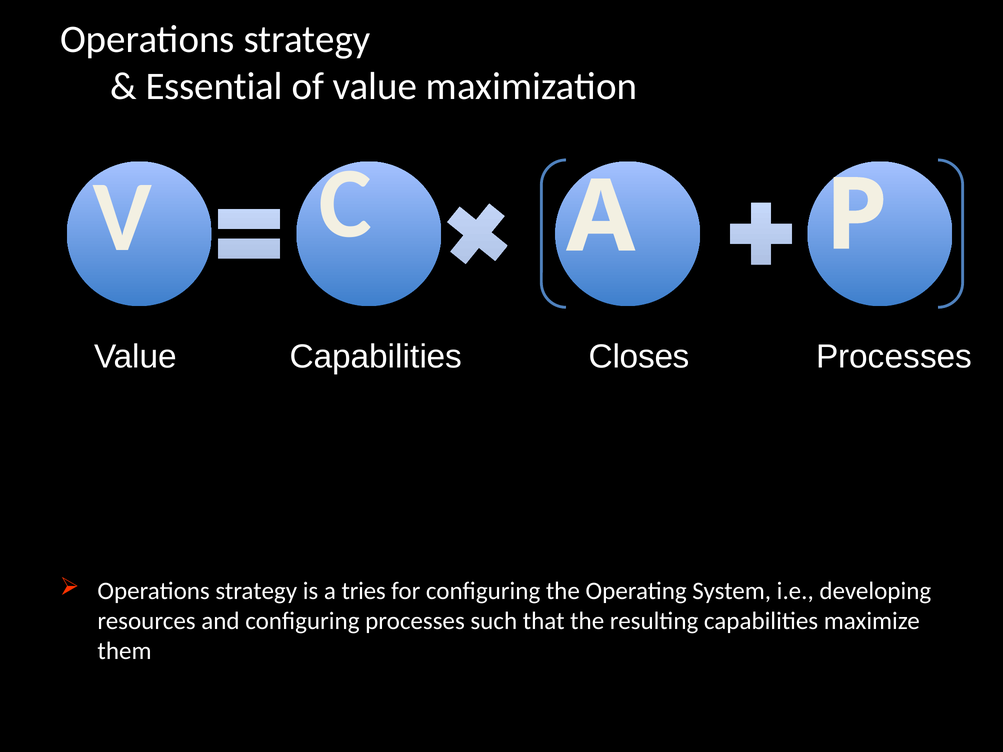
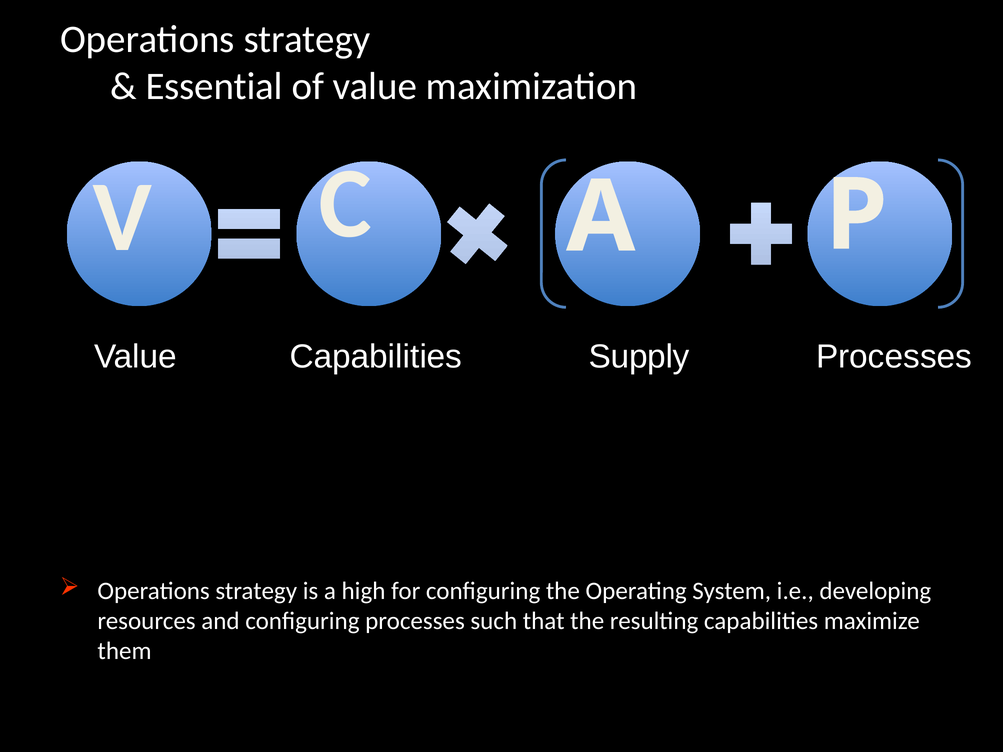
Closes: Closes -> Supply
tries: tries -> high
